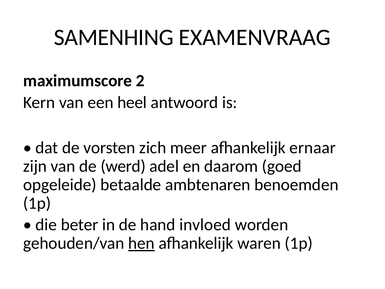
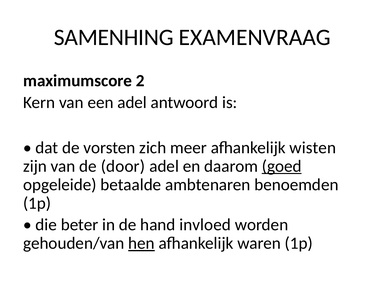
een heel: heel -> adel
ernaar: ernaar -> wisten
werd: werd -> door
goed underline: none -> present
